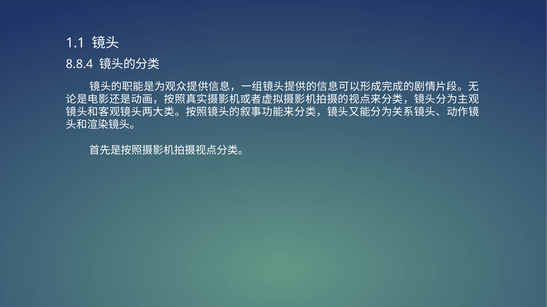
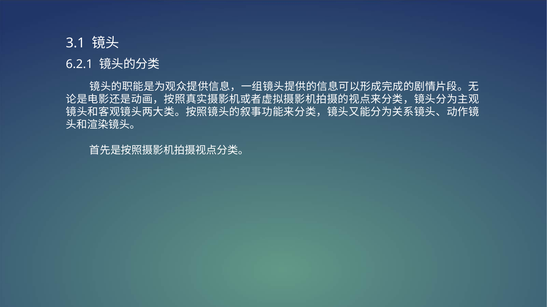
1.1: 1.1 -> 3.1
8.8.4: 8.8.4 -> 6.2.1
